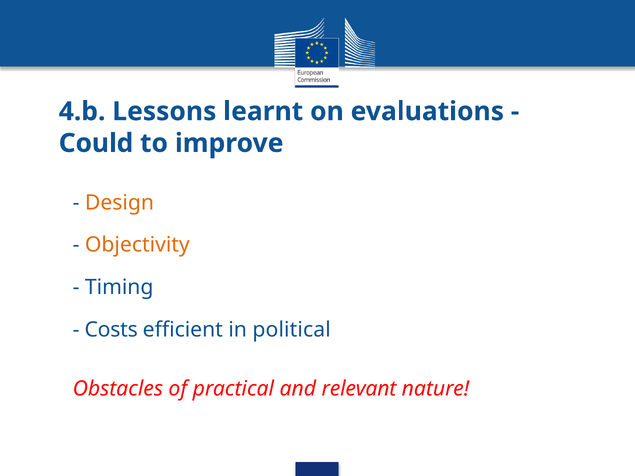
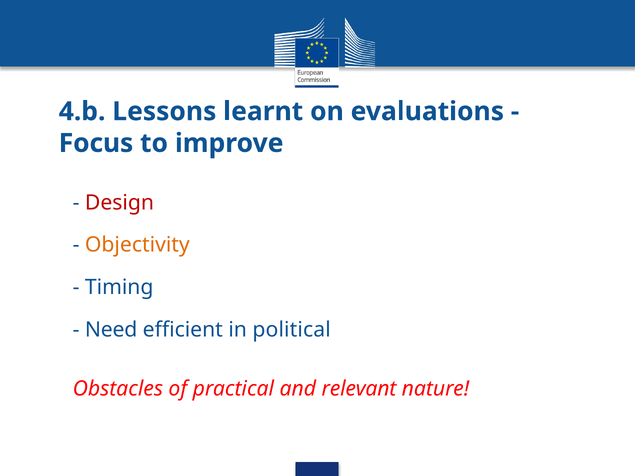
Could: Could -> Focus
Design colour: orange -> red
Costs: Costs -> Need
